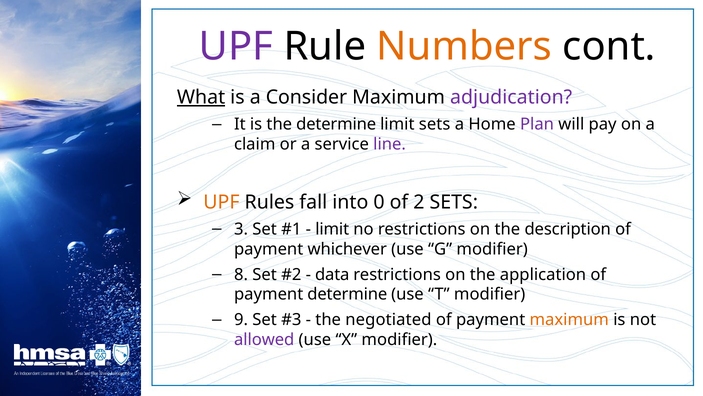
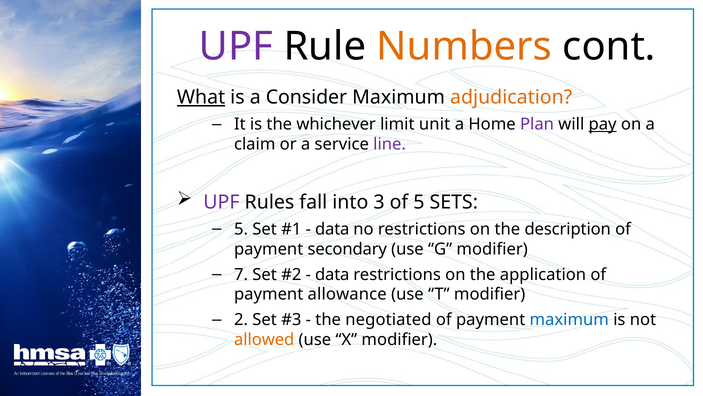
adjudication colour: purple -> orange
the determine: determine -> whichever
limit sets: sets -> unit
pay underline: none -> present
UPF at (221, 202) colour: orange -> purple
0: 0 -> 3
of 2: 2 -> 5
3 at (241, 229): 3 -> 5
limit at (332, 229): limit -> data
whichever: whichever -> secondary
8: 8 -> 7
payment determine: determine -> allowance
9: 9 -> 2
maximum at (569, 320) colour: orange -> blue
allowed colour: purple -> orange
